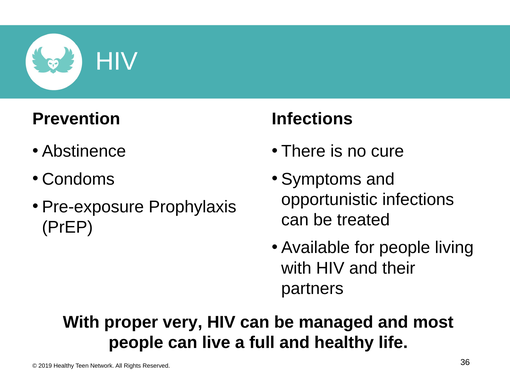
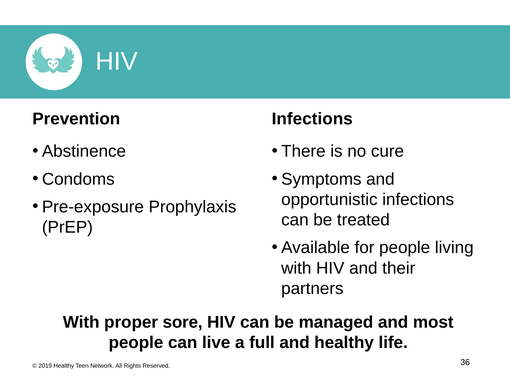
very: very -> sore
